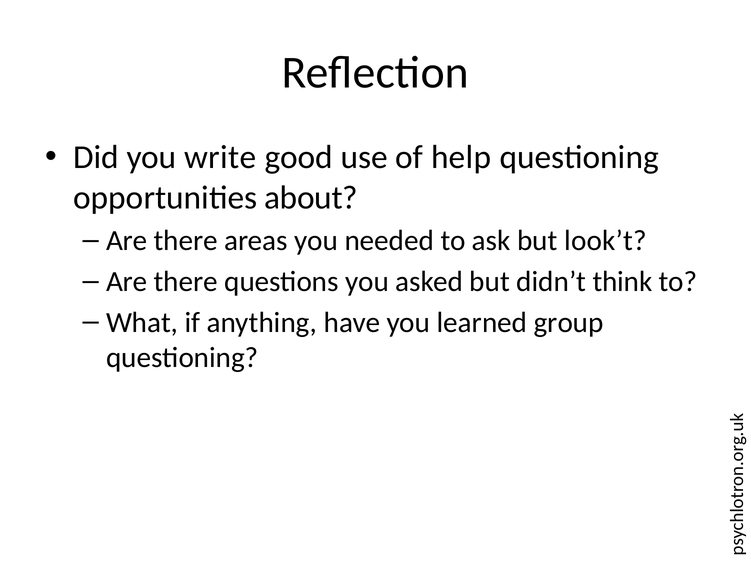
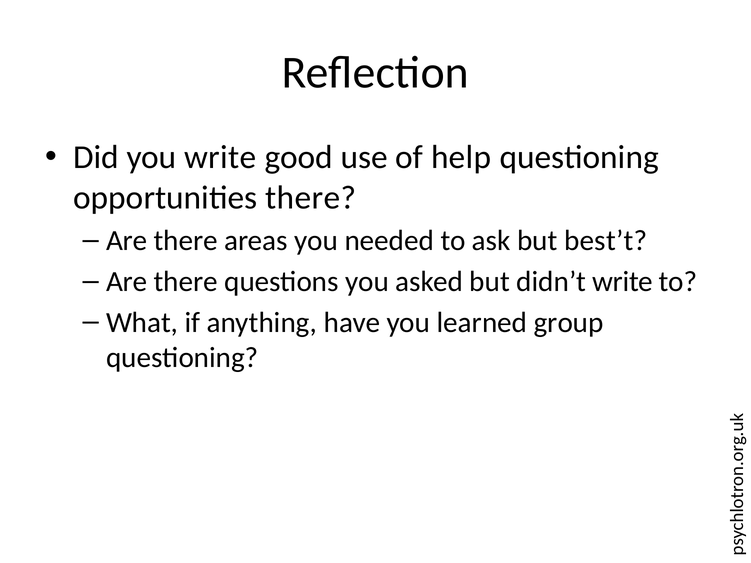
opportunities about: about -> there
look’t: look’t -> best’t
didn’t think: think -> write
